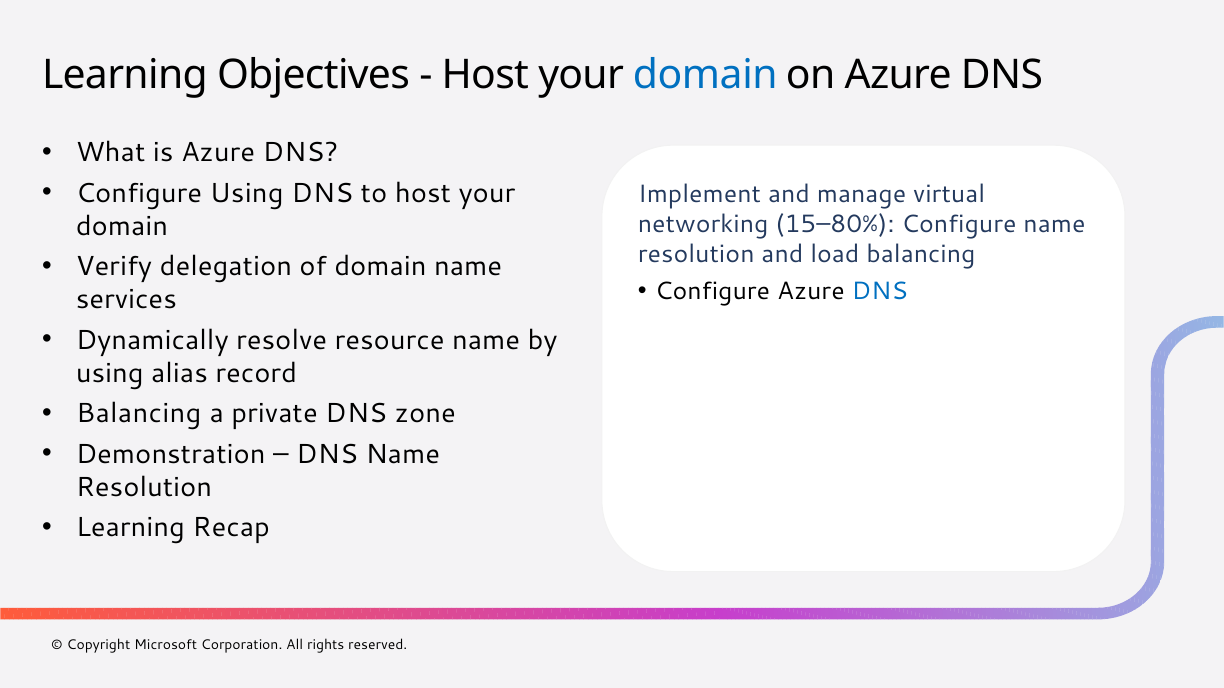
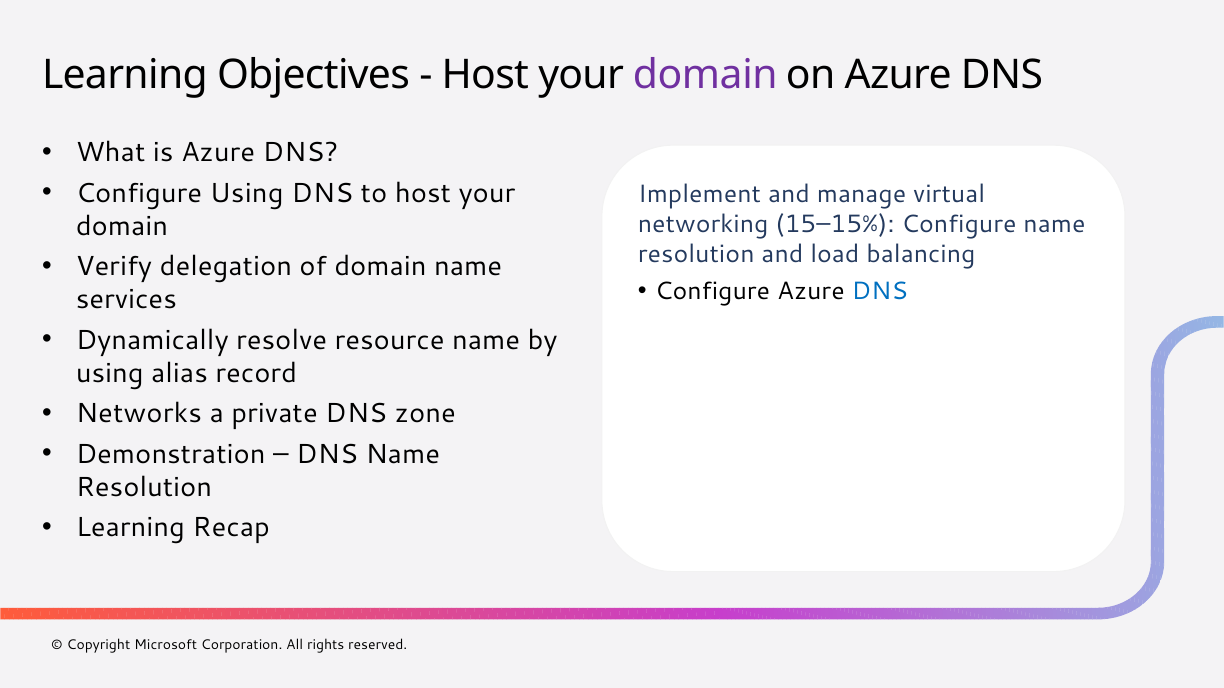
domain at (705, 75) colour: blue -> purple
15–80%: 15–80% -> 15–15%
Balancing at (139, 414): Balancing -> Networks
